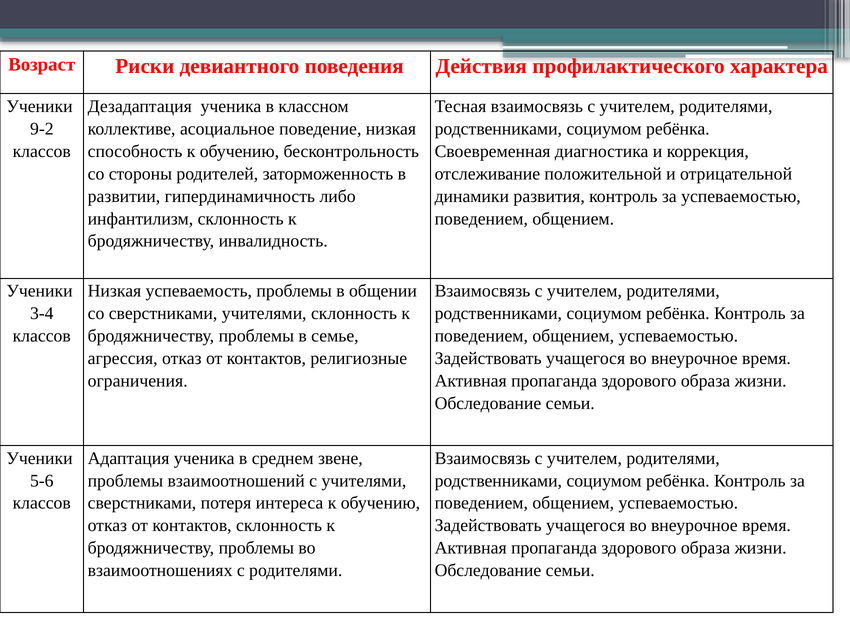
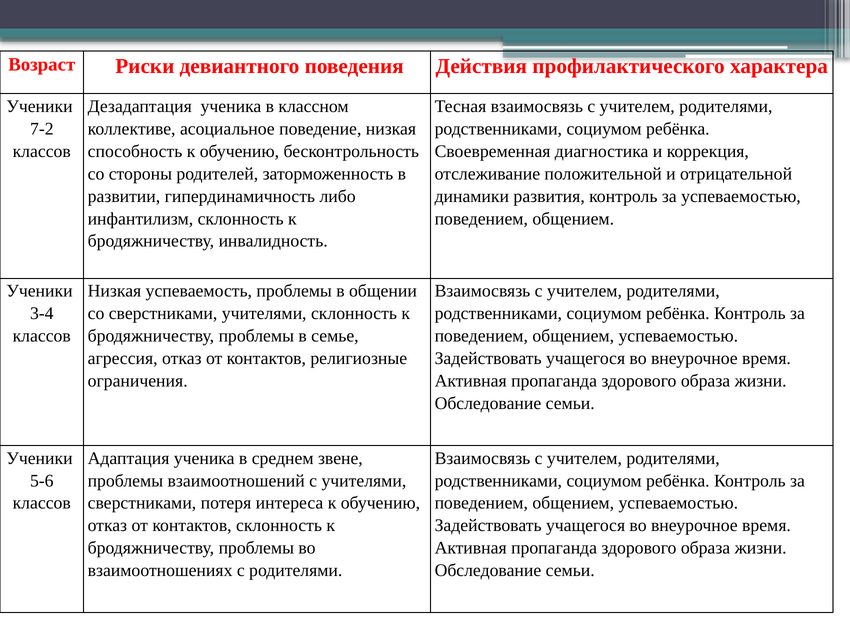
9-2: 9-2 -> 7-2
